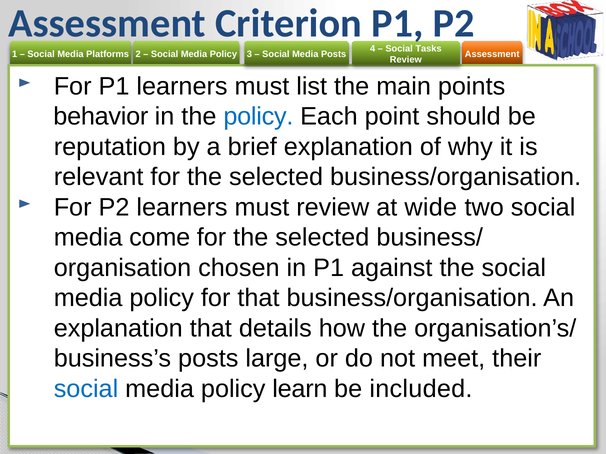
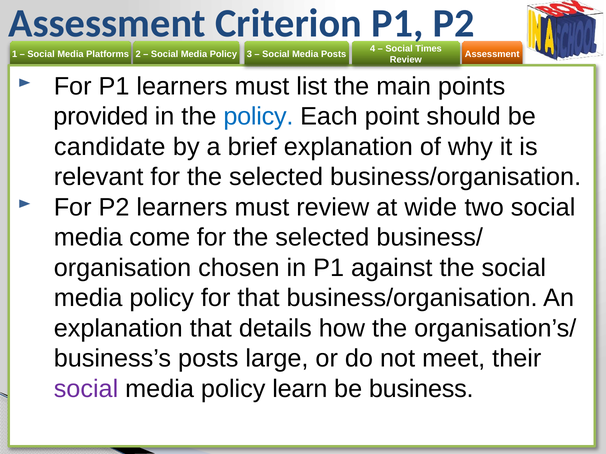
Tasks: Tasks -> Times
behavior: behavior -> provided
reputation: reputation -> candidate
social at (86, 389) colour: blue -> purple
included: included -> business
